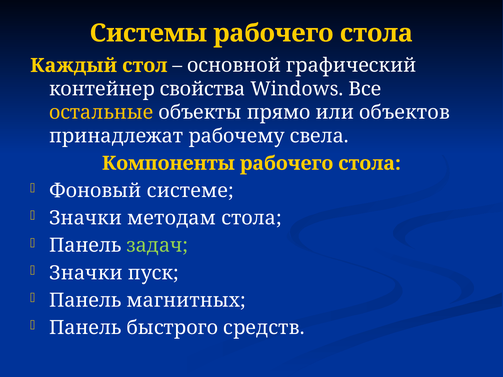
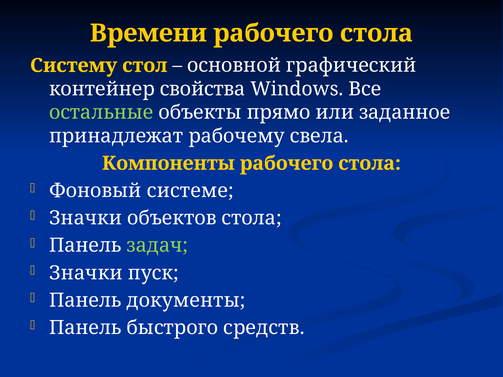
Системы: Системы -> Времени
Каждый: Каждый -> Систему
остальные colour: yellow -> light green
объектов: объектов -> заданное
методам: методам -> объектов
магнитных: магнитных -> документы
